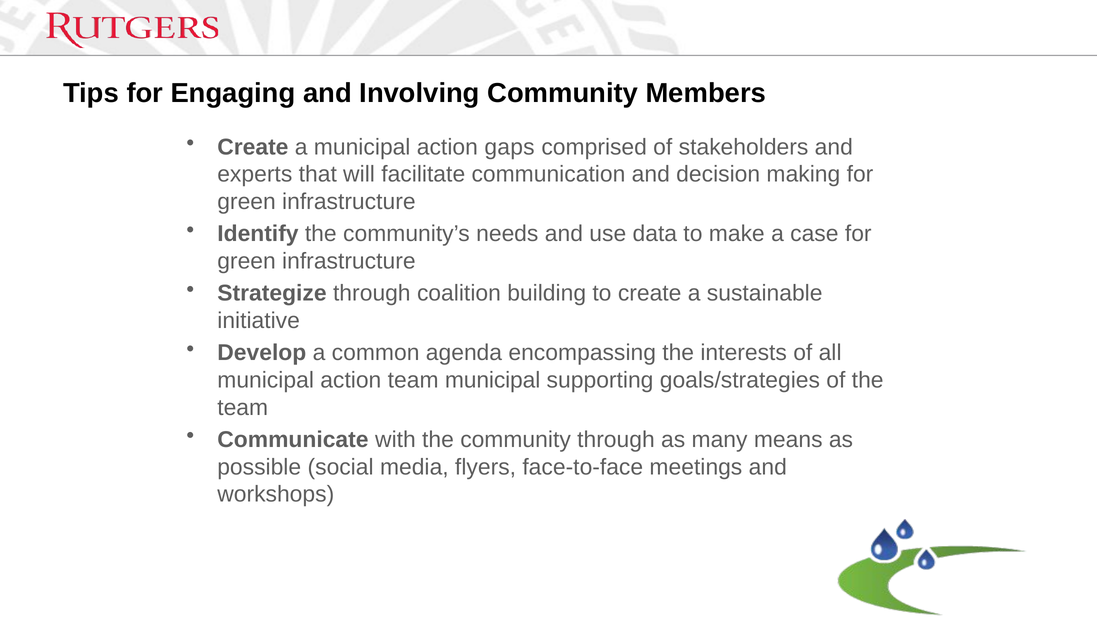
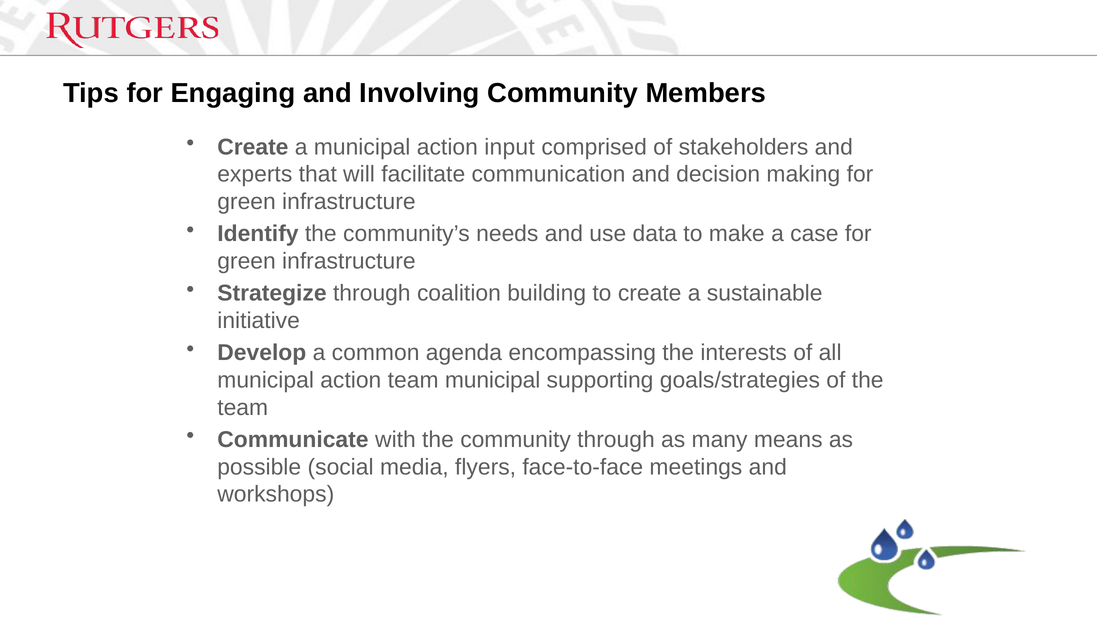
gaps: gaps -> input
